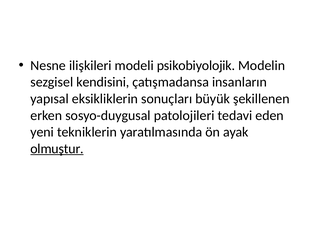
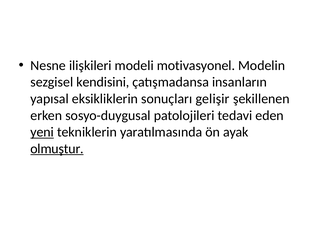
psikobiyolojik: psikobiyolojik -> motivasyonel
büyük: büyük -> gelişir
yeni underline: none -> present
